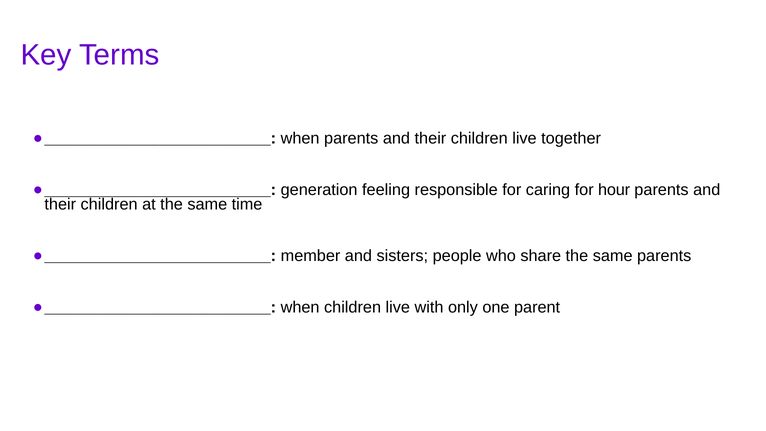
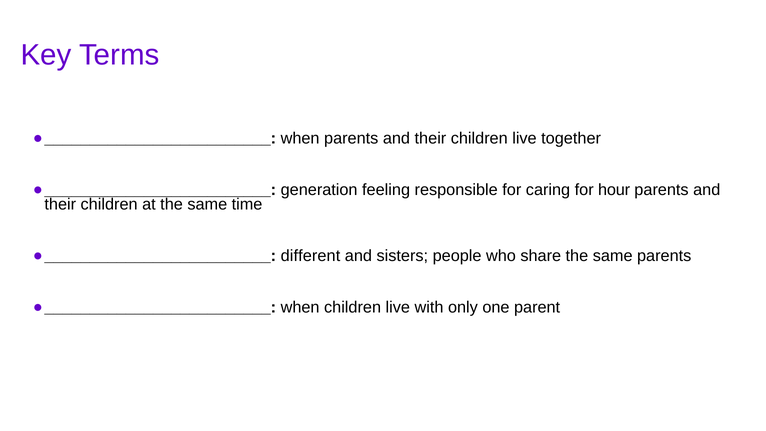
member: member -> different
